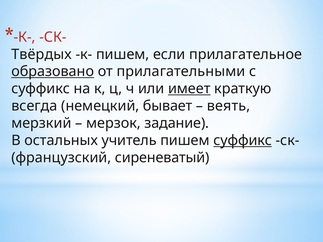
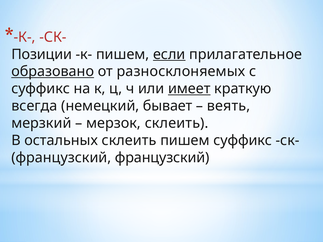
Твёрдых: Твёрдых -> Позиции
если underline: none -> present
прилагательными: прилагательными -> разносклоняемых
мерзок задание: задание -> склеить
остальных учитель: учитель -> склеить
суффикс at (243, 141) underline: present -> none
французский сиреневатый: сиреневатый -> французский
